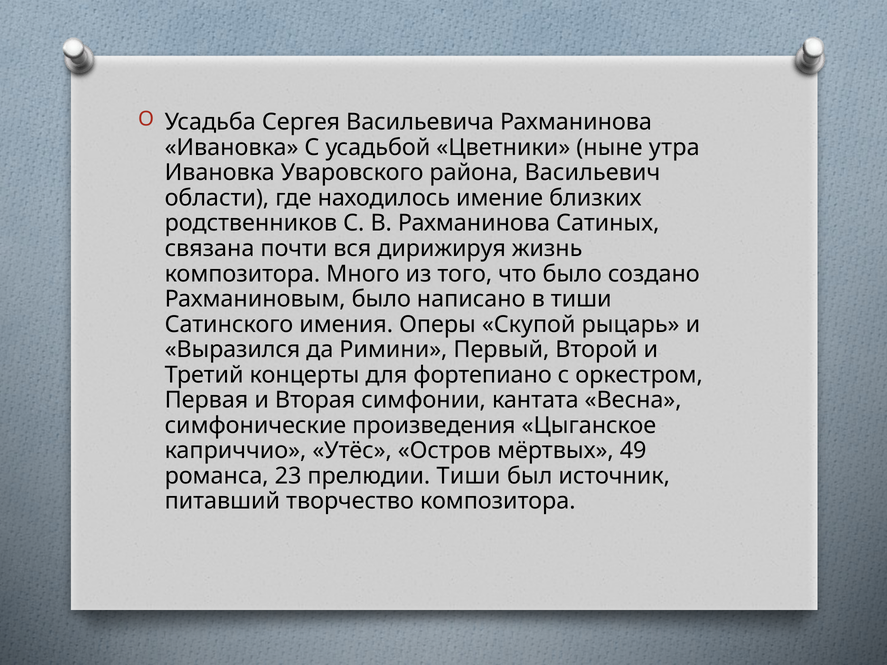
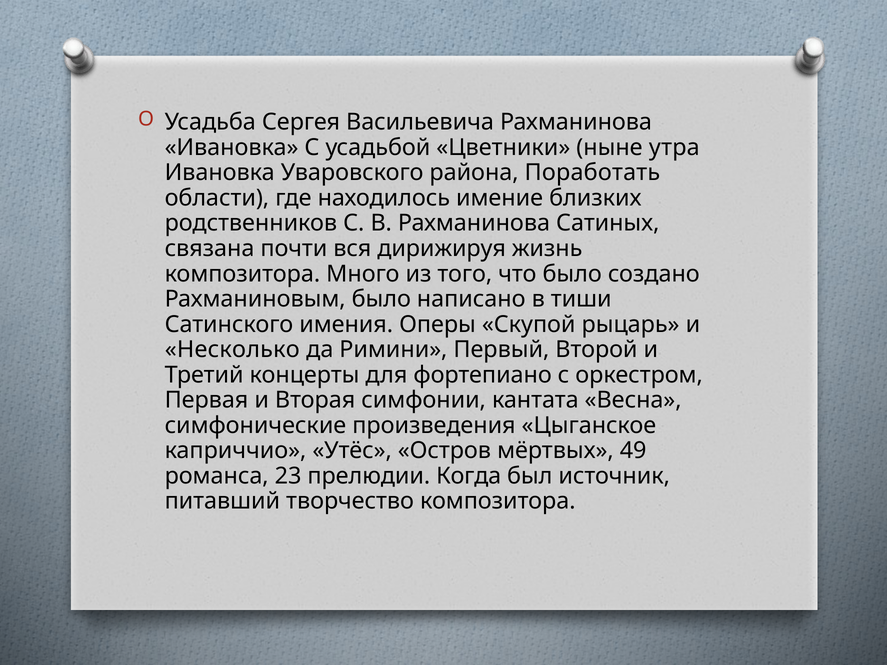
Васильевич: Васильевич -> Поработать
Выразился: Выразился -> Несколько
прелюдии Тиши: Тиши -> Когда
